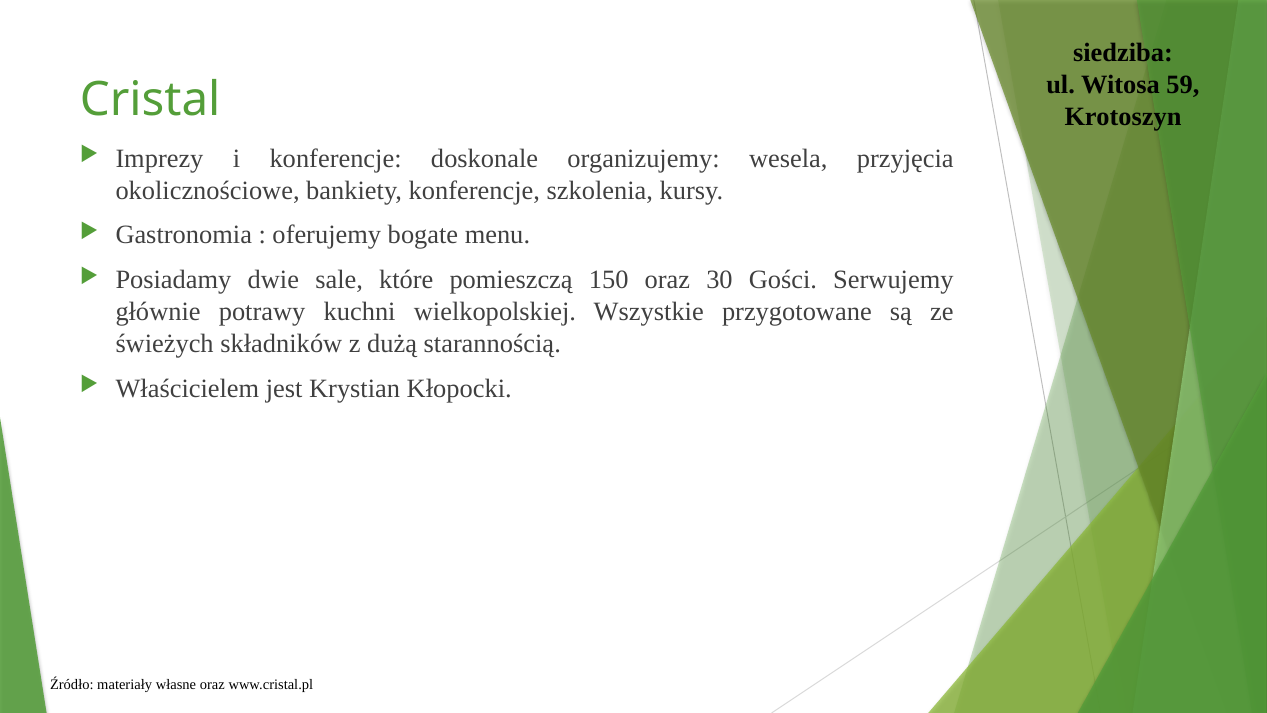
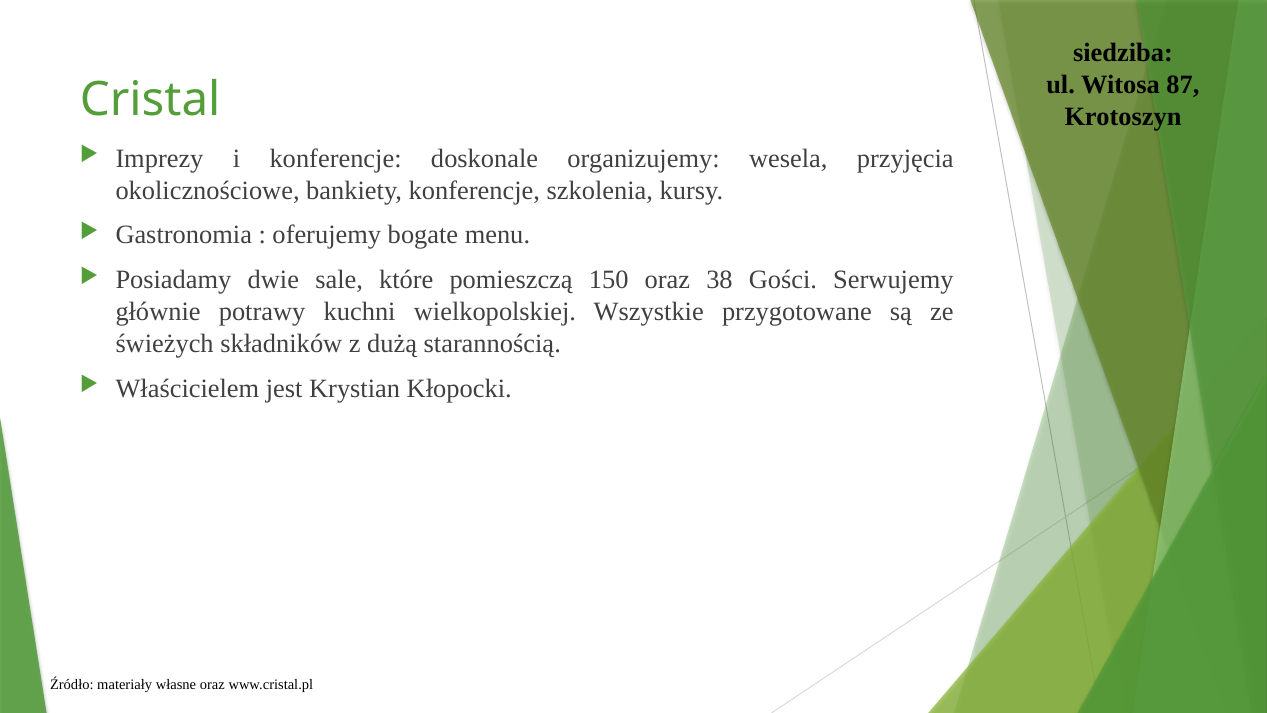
59: 59 -> 87
30: 30 -> 38
